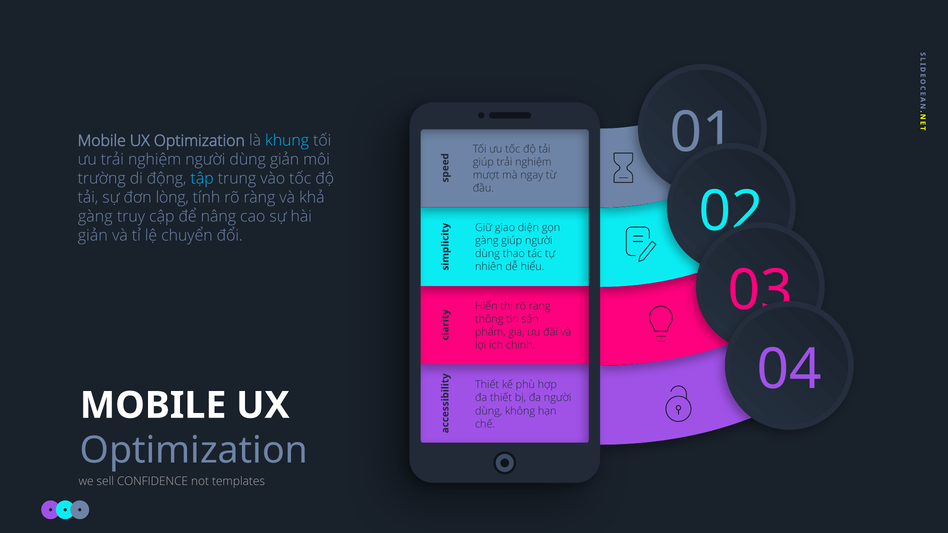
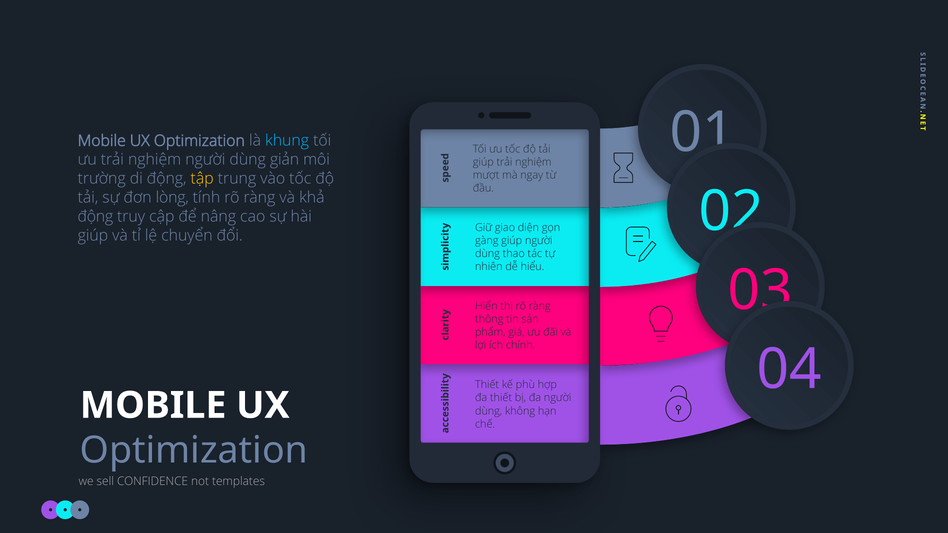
tập colour: light blue -> yellow
gàng at (95, 217): gàng -> động
giản at (93, 236): giản -> giúp
